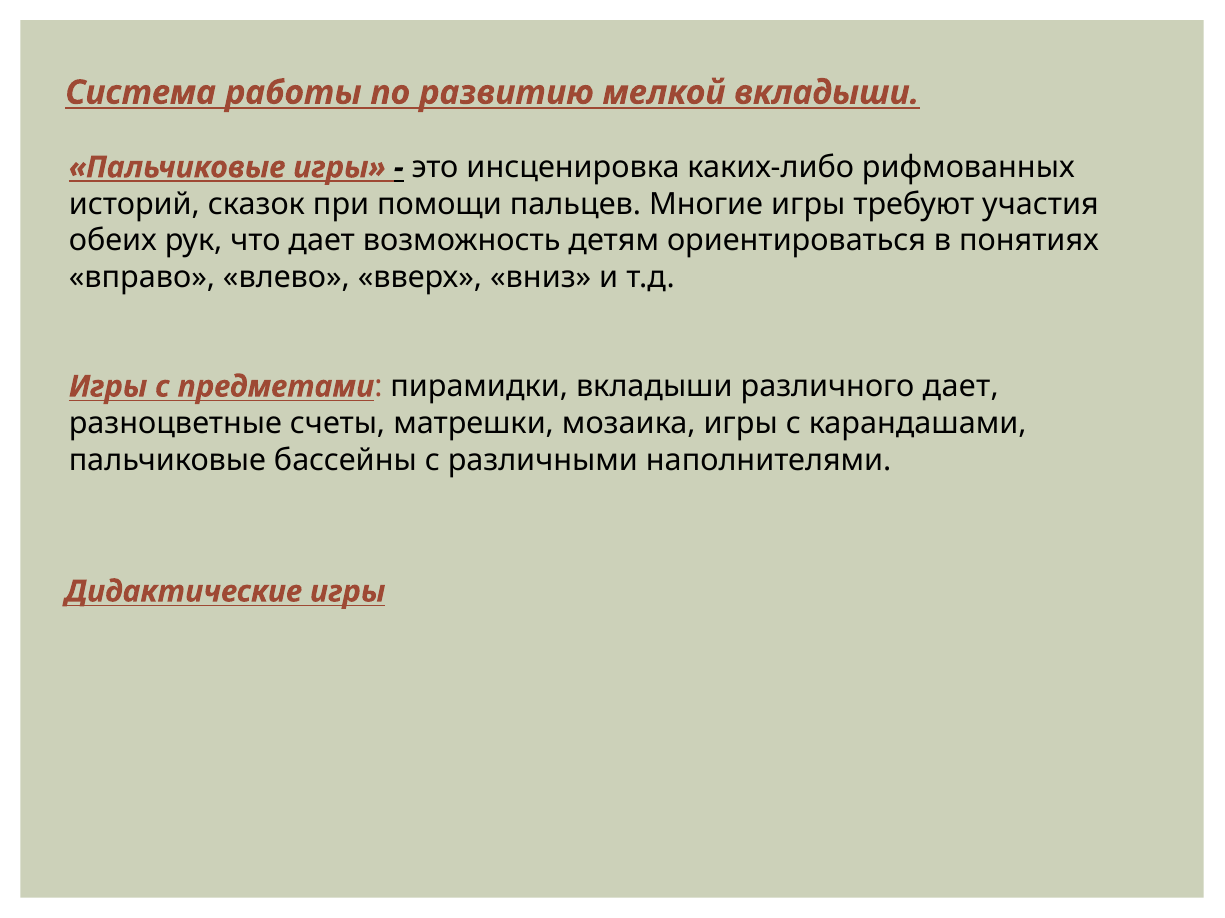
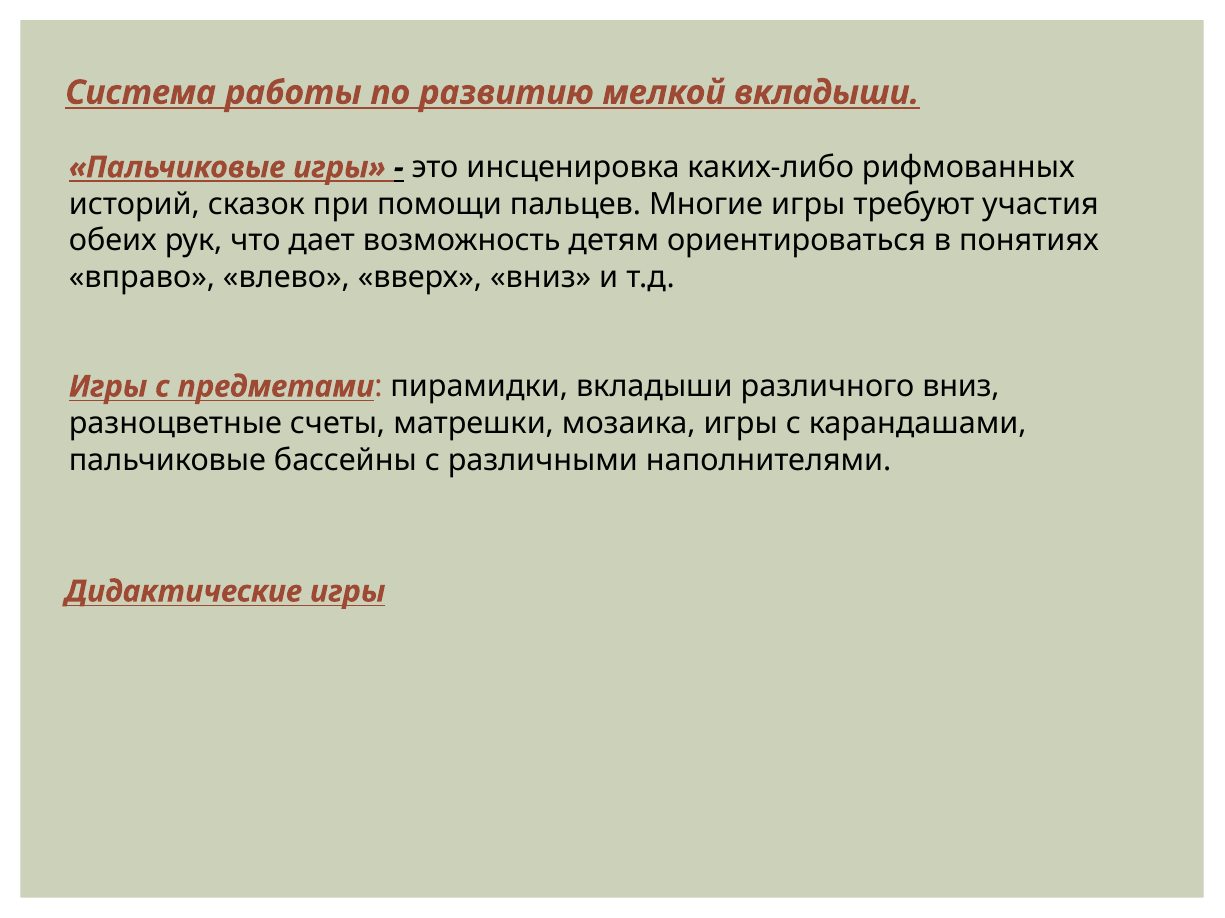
различного дает: дает -> вниз
